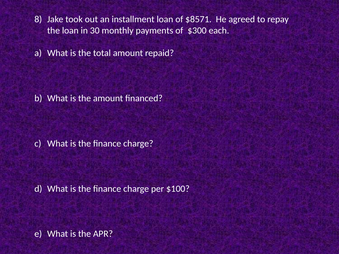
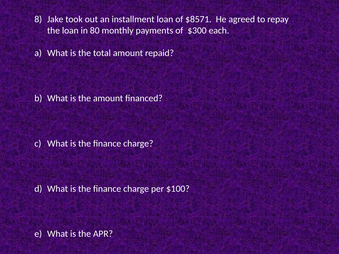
30: 30 -> 80
